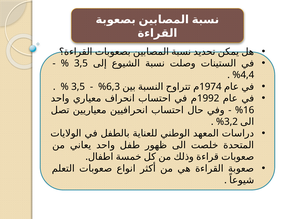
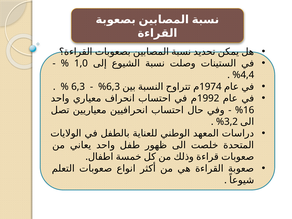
3,5 at (81, 63): 3,5 -> 1,0
3,5 at (78, 87): 3,5 -> 6,3
